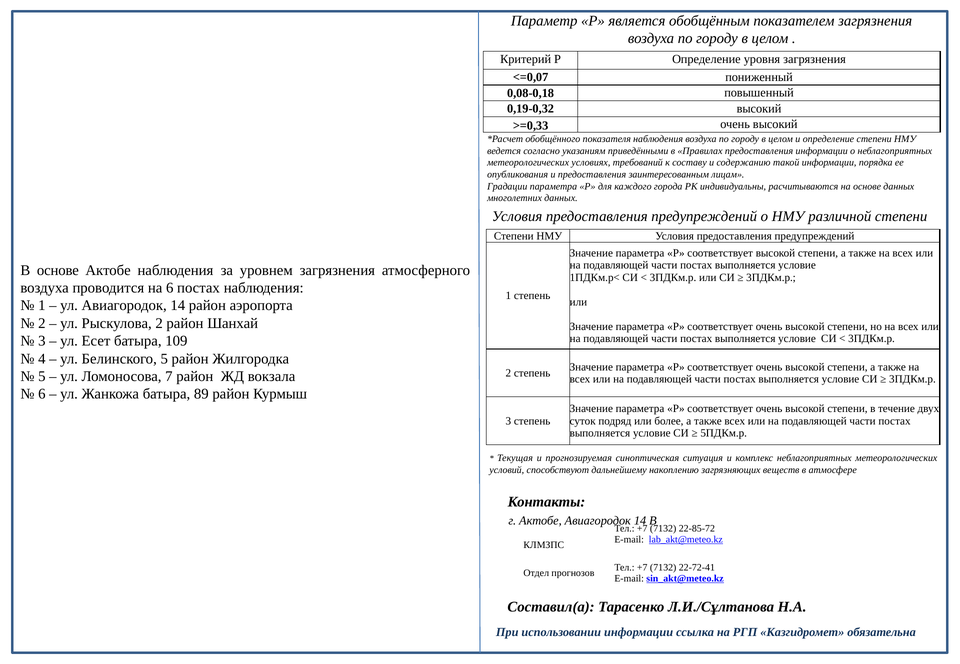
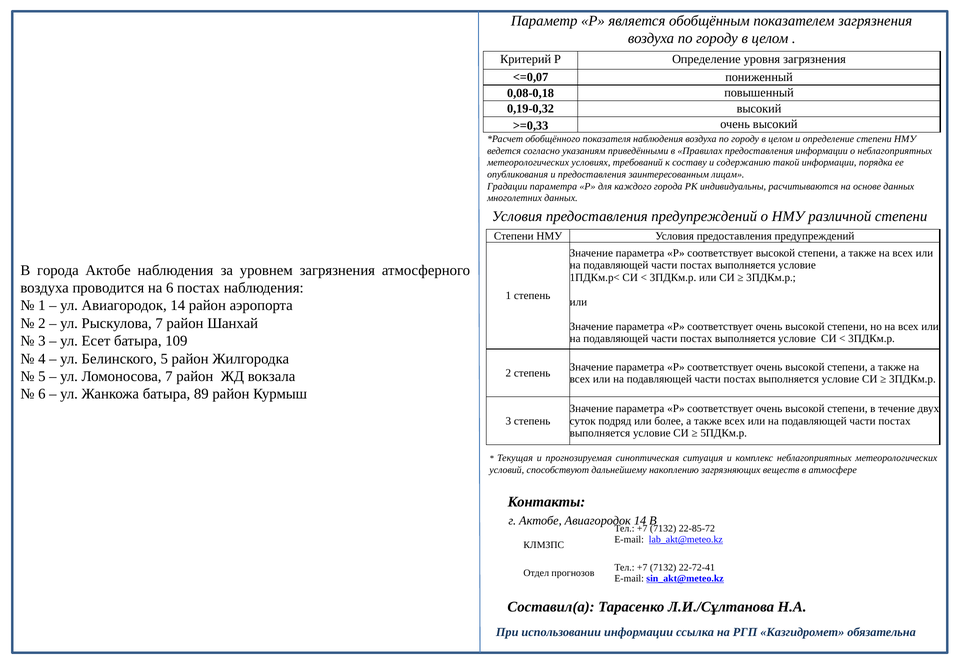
В основе: основе -> города
Рыскулова 2: 2 -> 7
